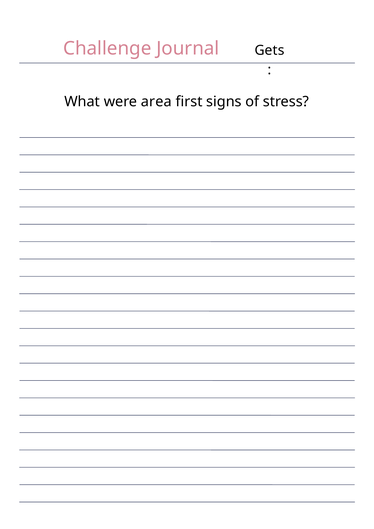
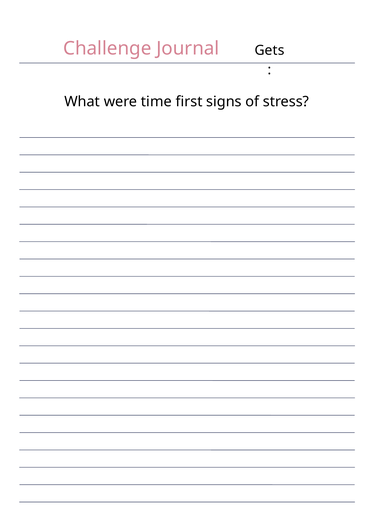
area: area -> time
